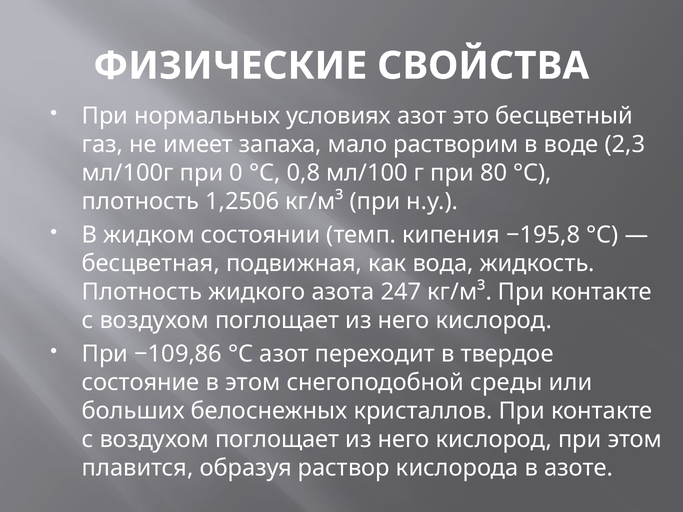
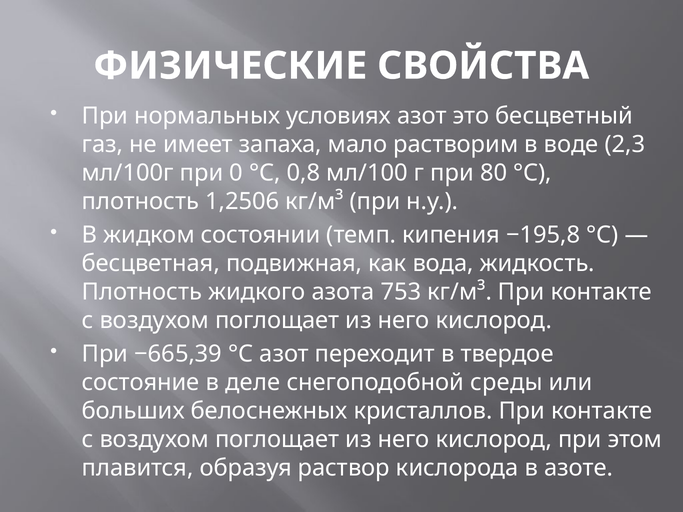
247: 247 -> 753
−109,86: −109,86 -> −665,39
в этом: этом -> деле
